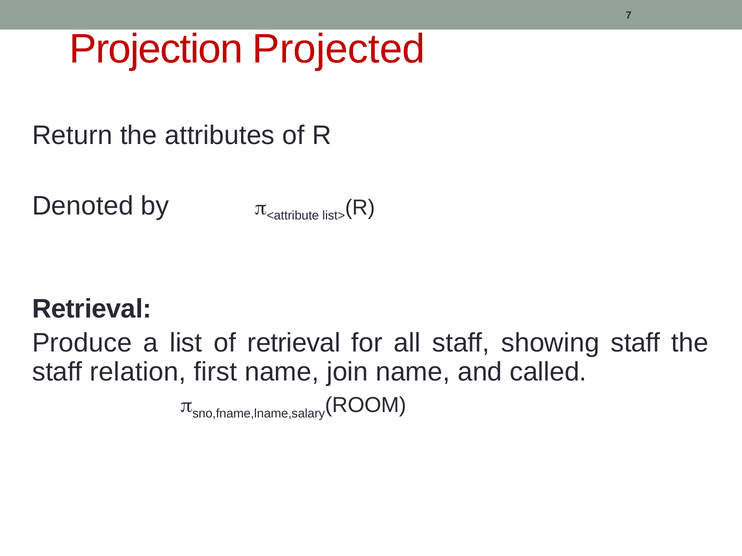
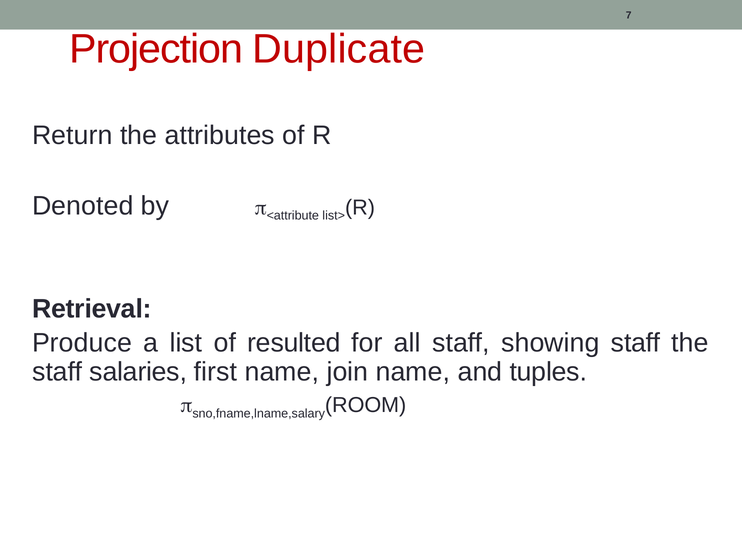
Projected: Projected -> Duplicate
of retrieval: retrieval -> resulted
relation: relation -> salaries
called: called -> tuples
